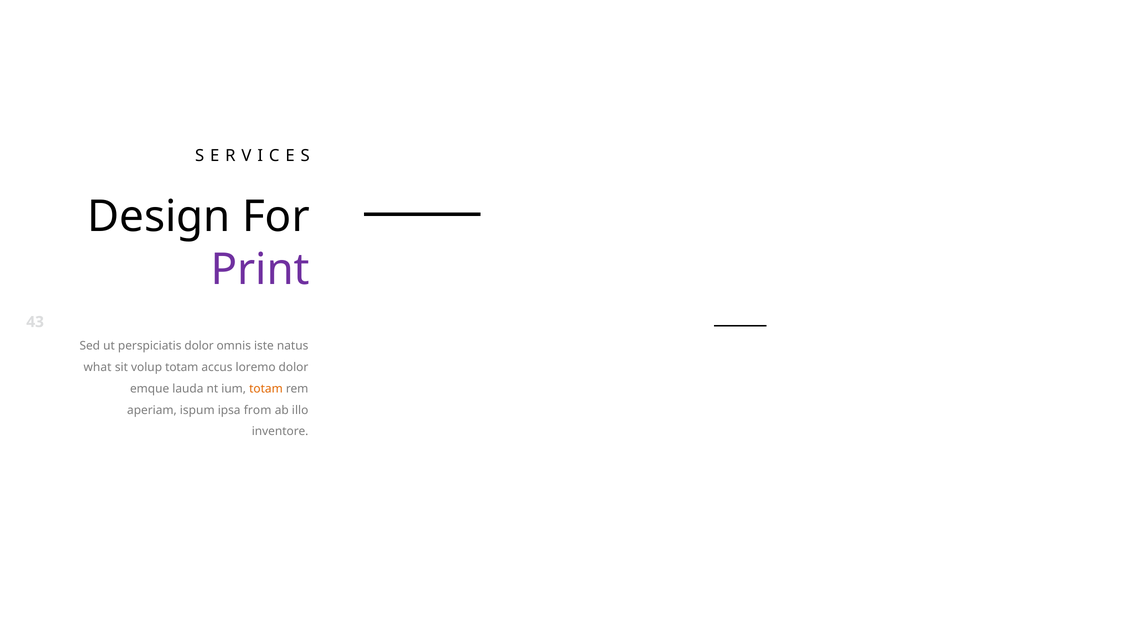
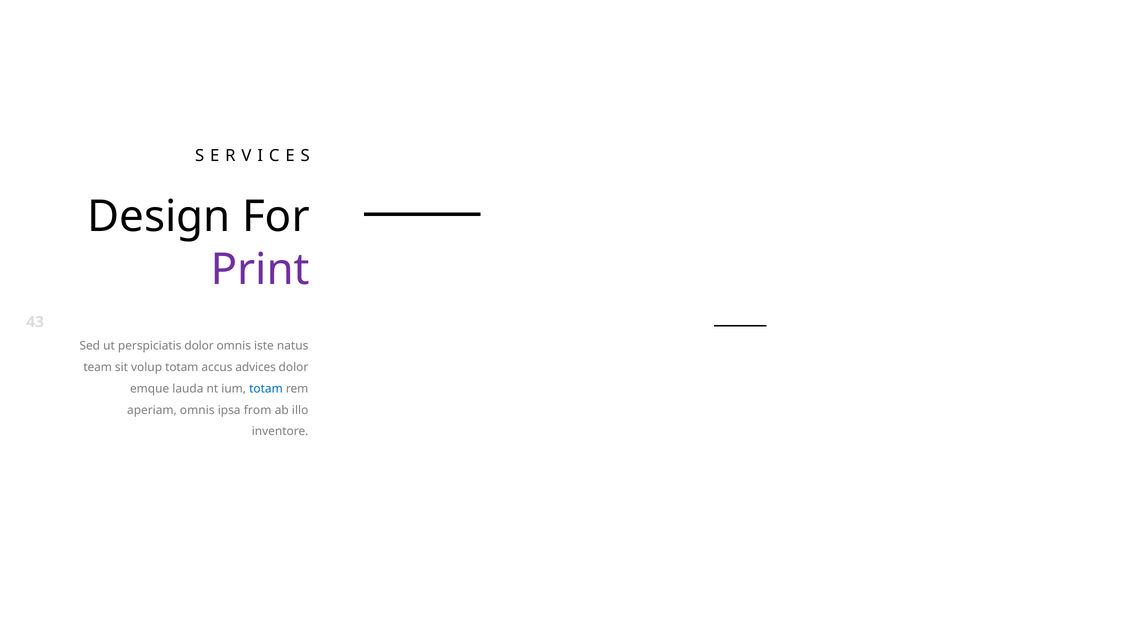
what: what -> team
loremo: loremo -> advices
totam at (266, 389) colour: orange -> blue
aperiam ispum: ispum -> omnis
